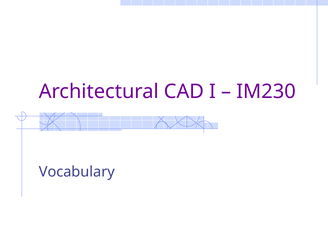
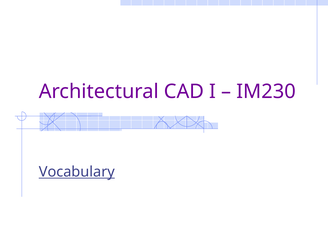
Vocabulary underline: none -> present
